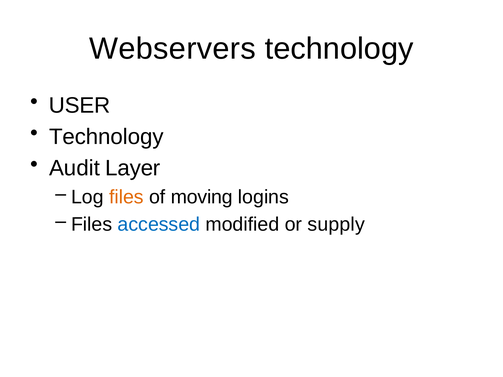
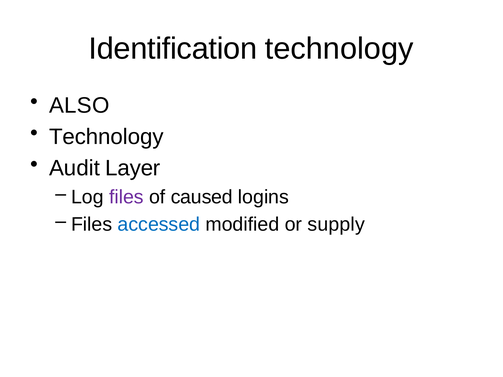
Webservers: Webservers -> Identification
USER: USER -> ALSO
files at (126, 197) colour: orange -> purple
moving: moving -> caused
